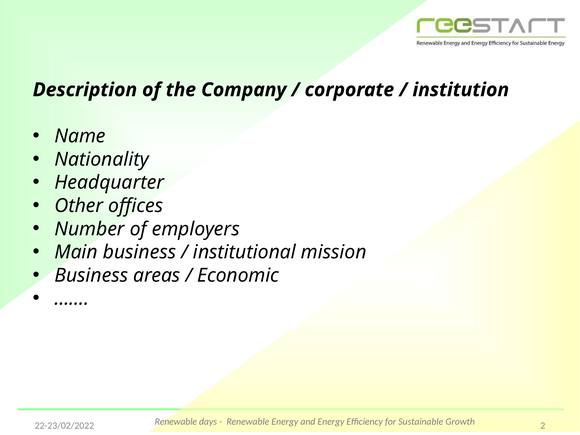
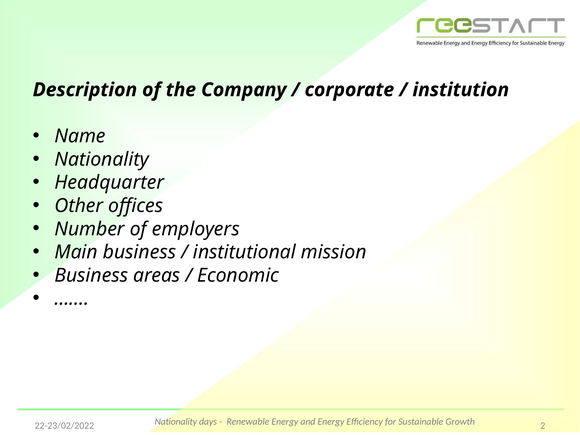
Renewable at (176, 422): Renewable -> Nationality
